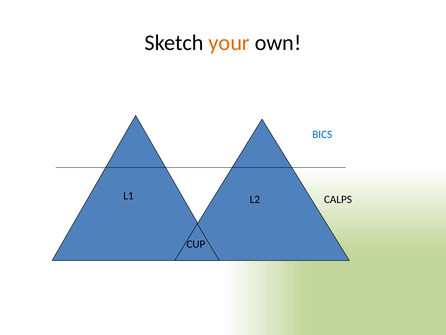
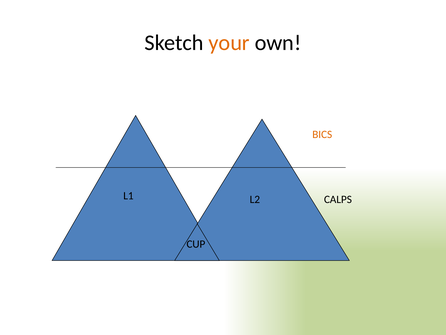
BICS colour: blue -> orange
